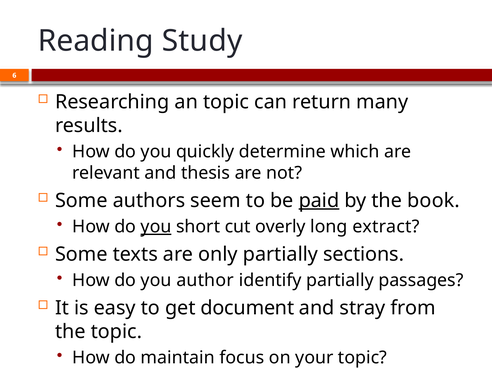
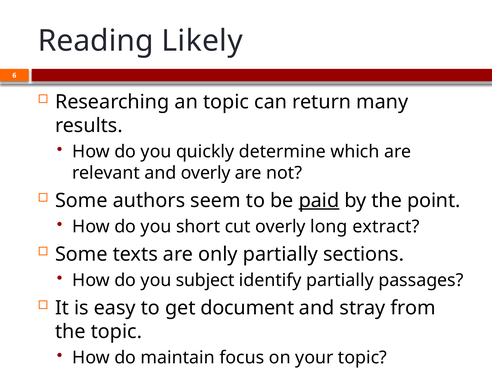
Study: Study -> Likely
and thesis: thesis -> overly
book: book -> point
you at (156, 227) underline: present -> none
author: author -> subject
